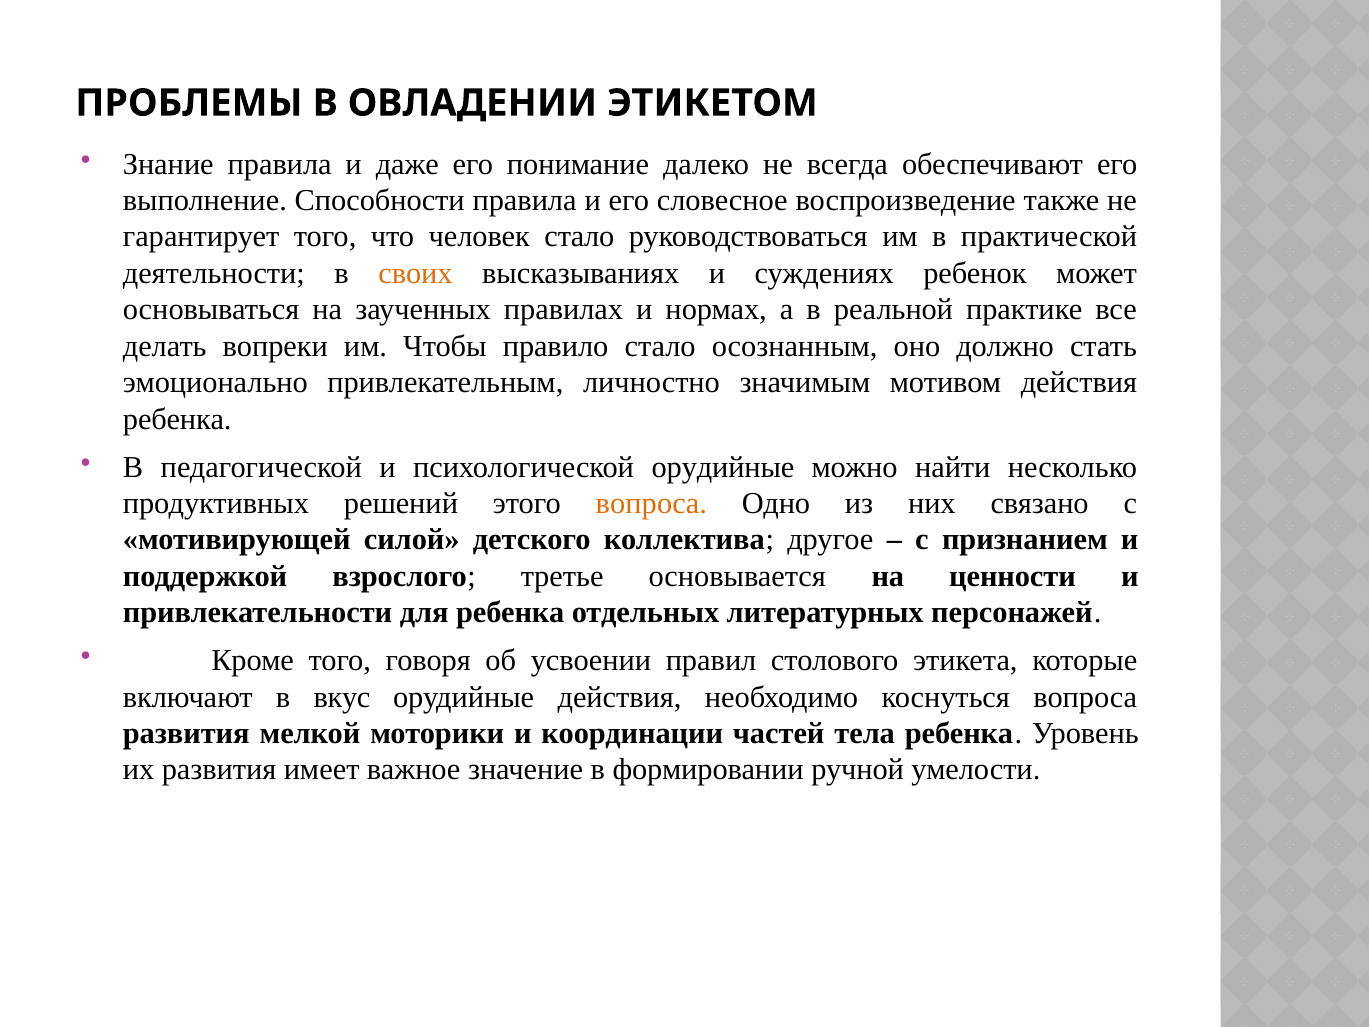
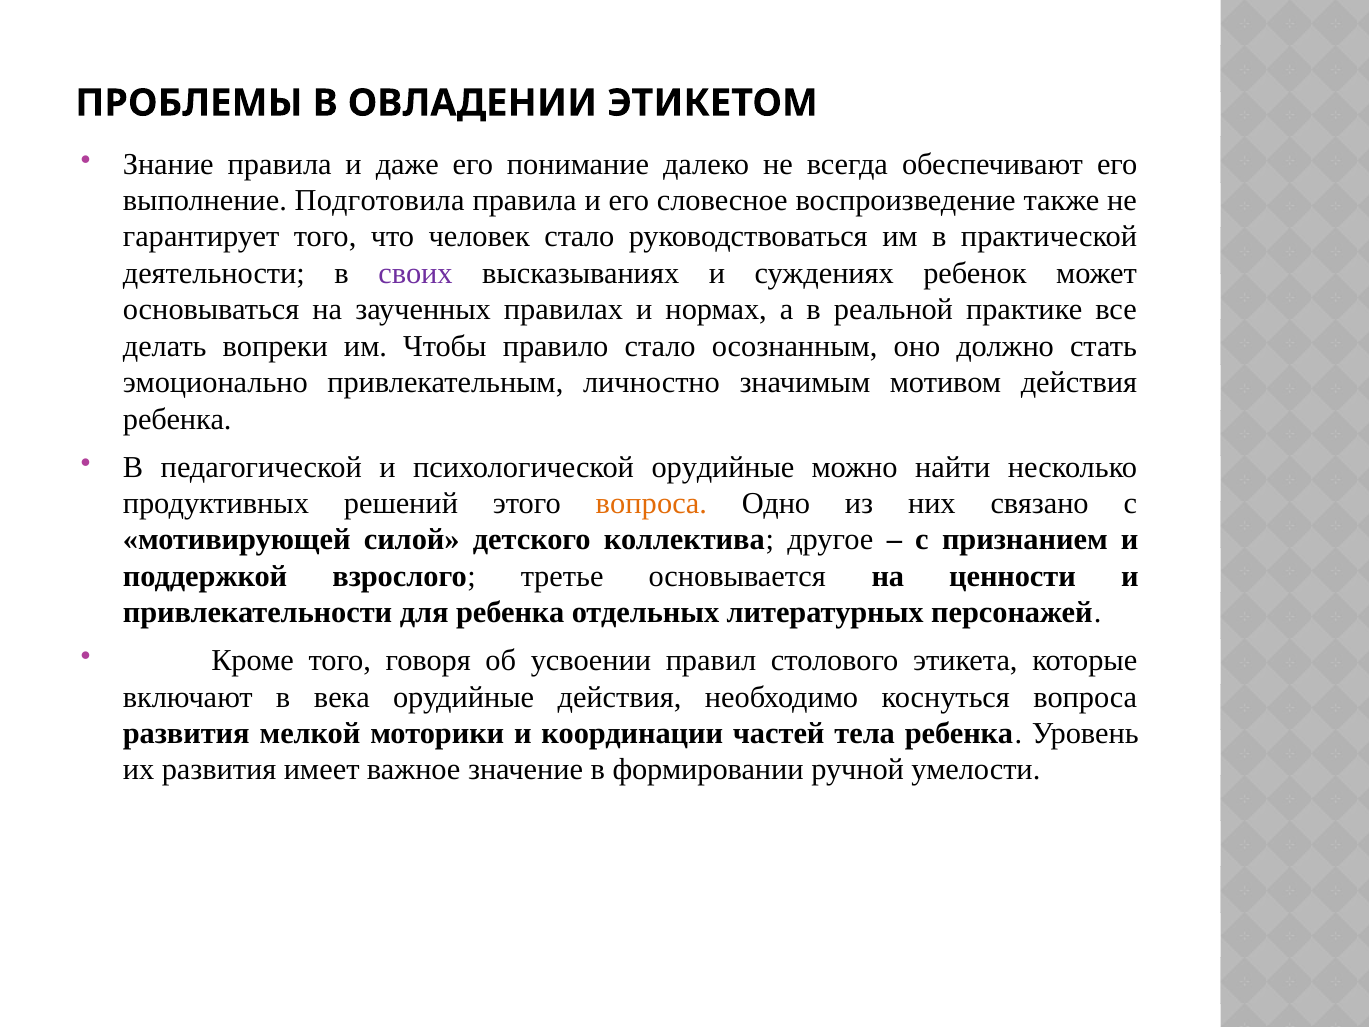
Способности: Способности -> Подготовила
своих colour: orange -> purple
вкус: вкус -> века
